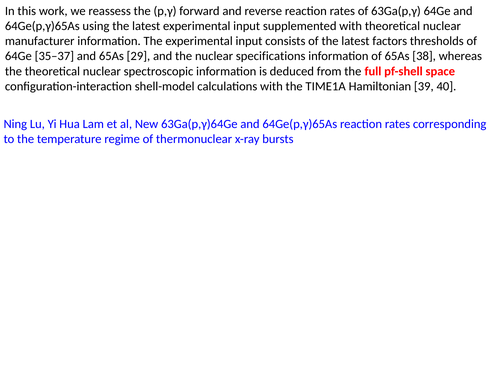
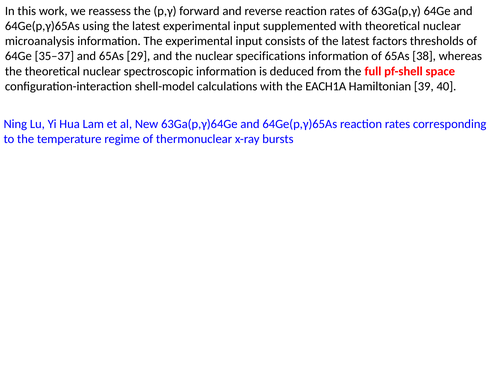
manufacturer: manufacturer -> microanalysis
TIME1A: TIME1A -> EACH1A
